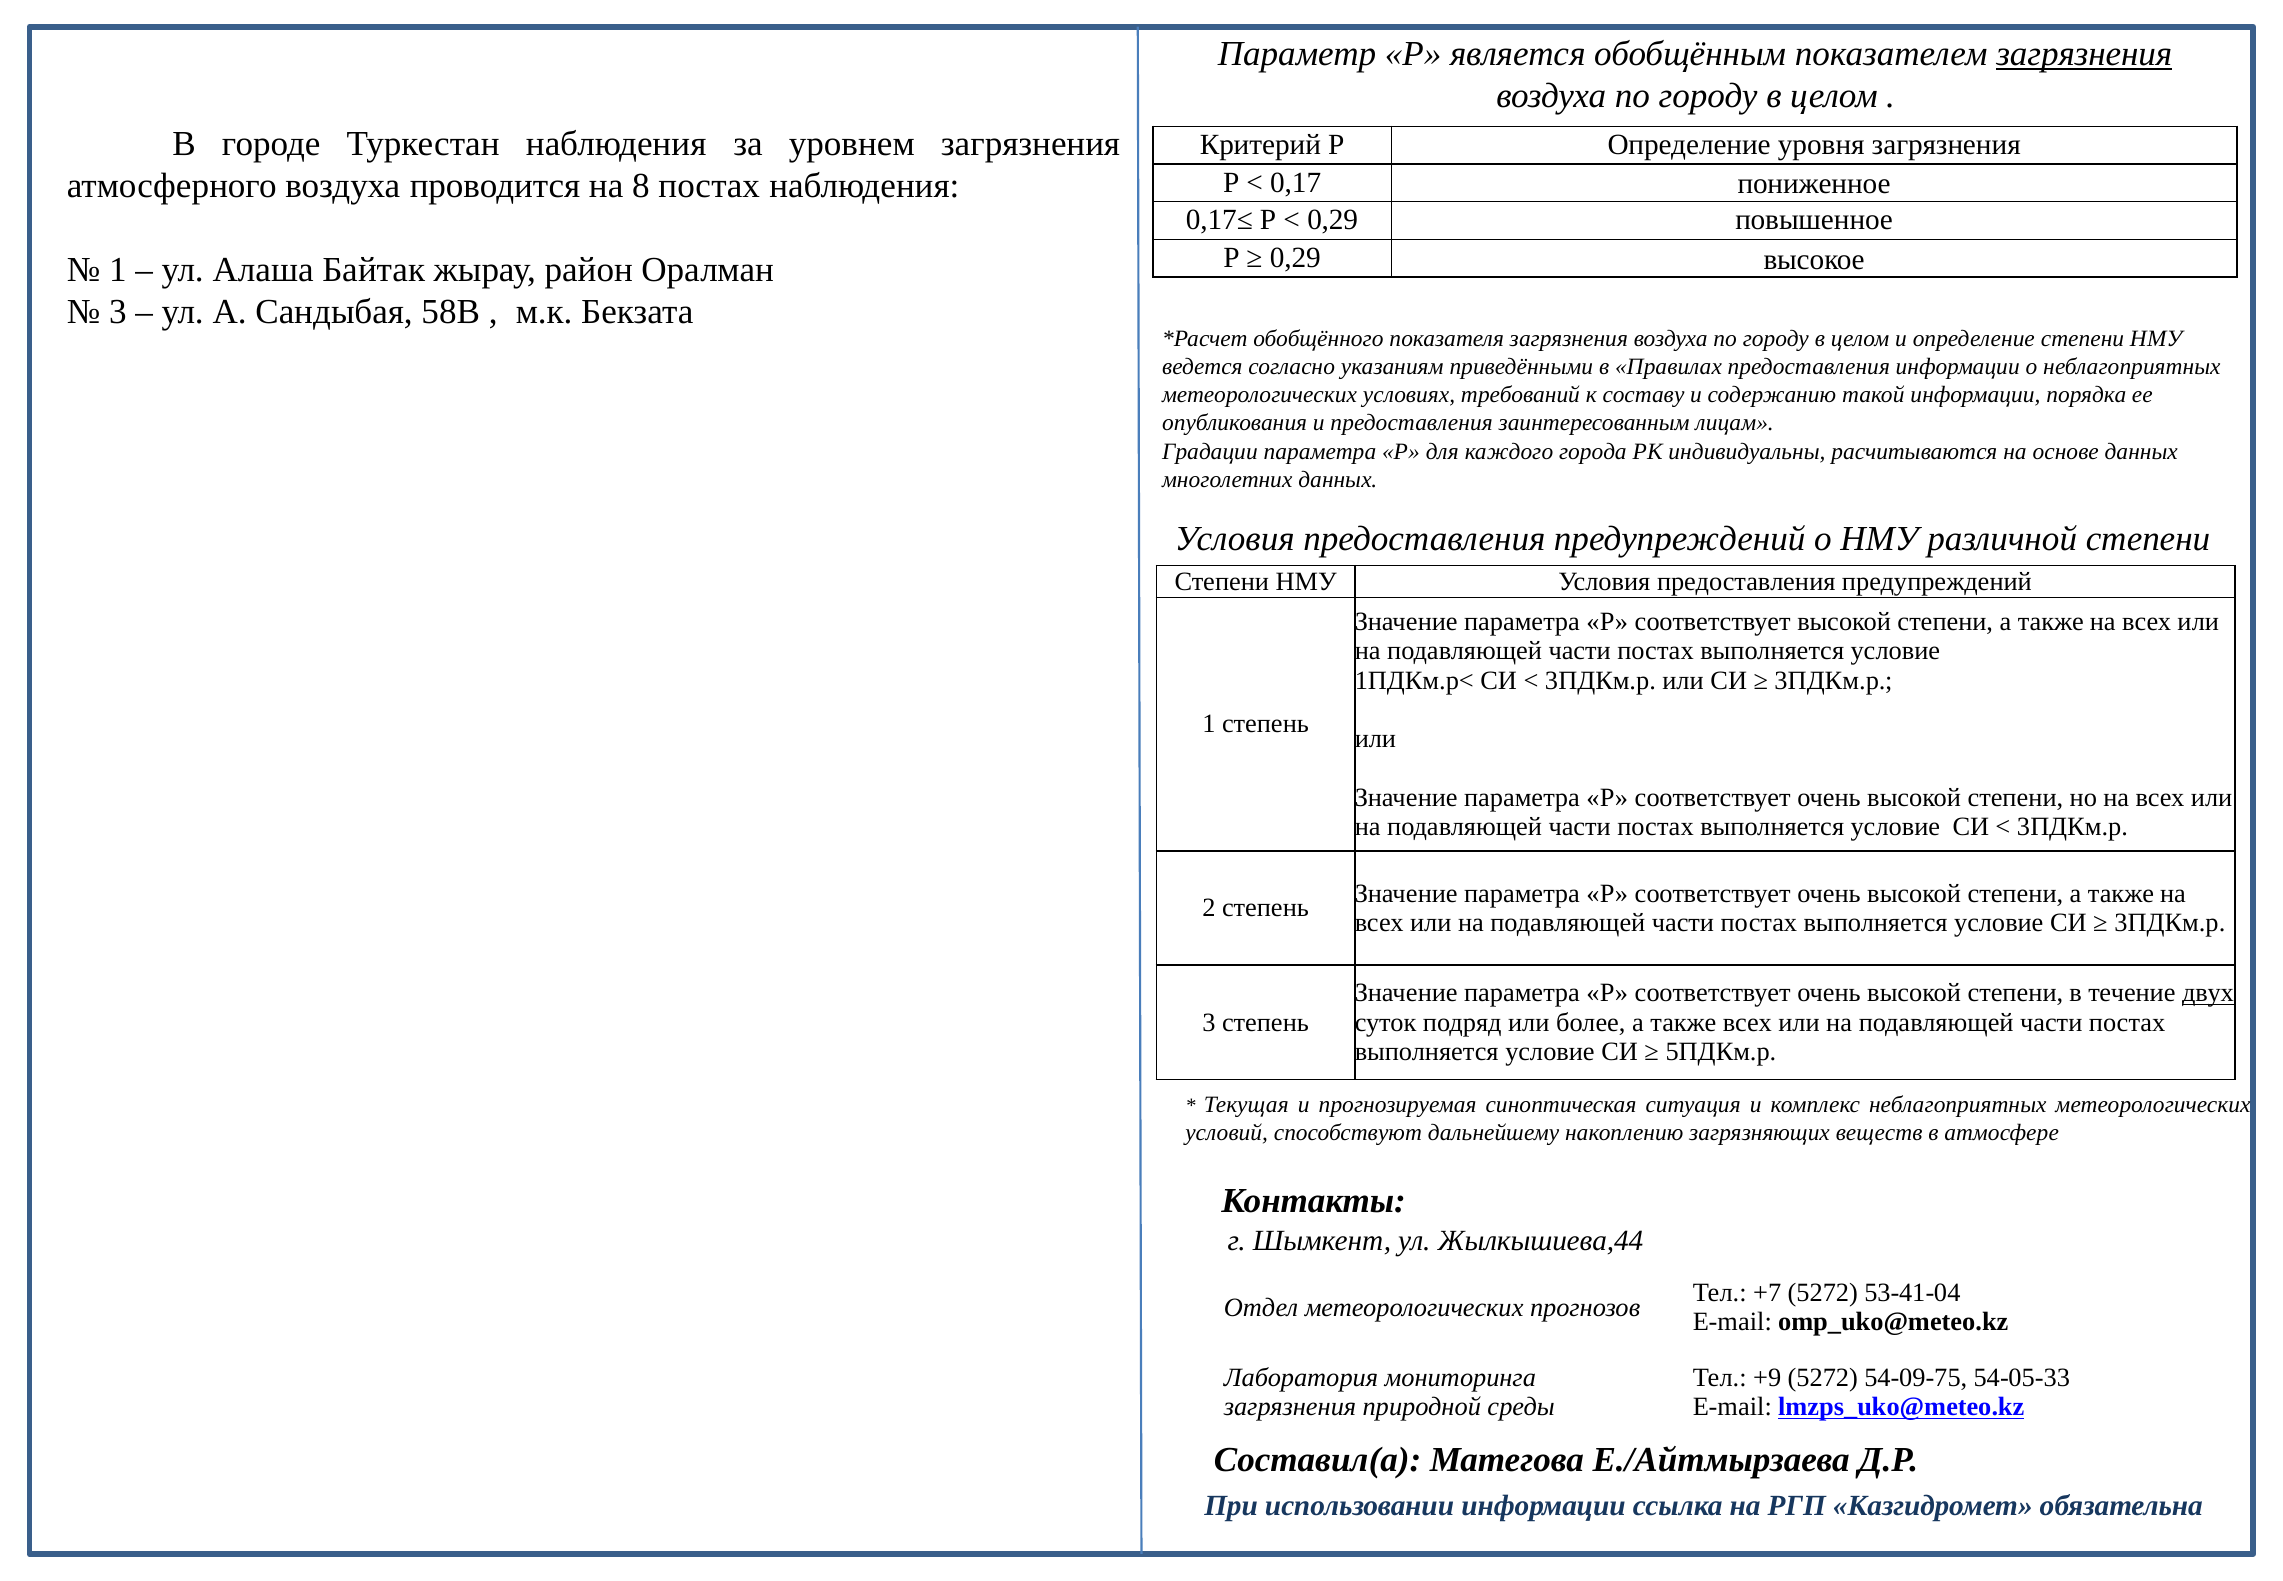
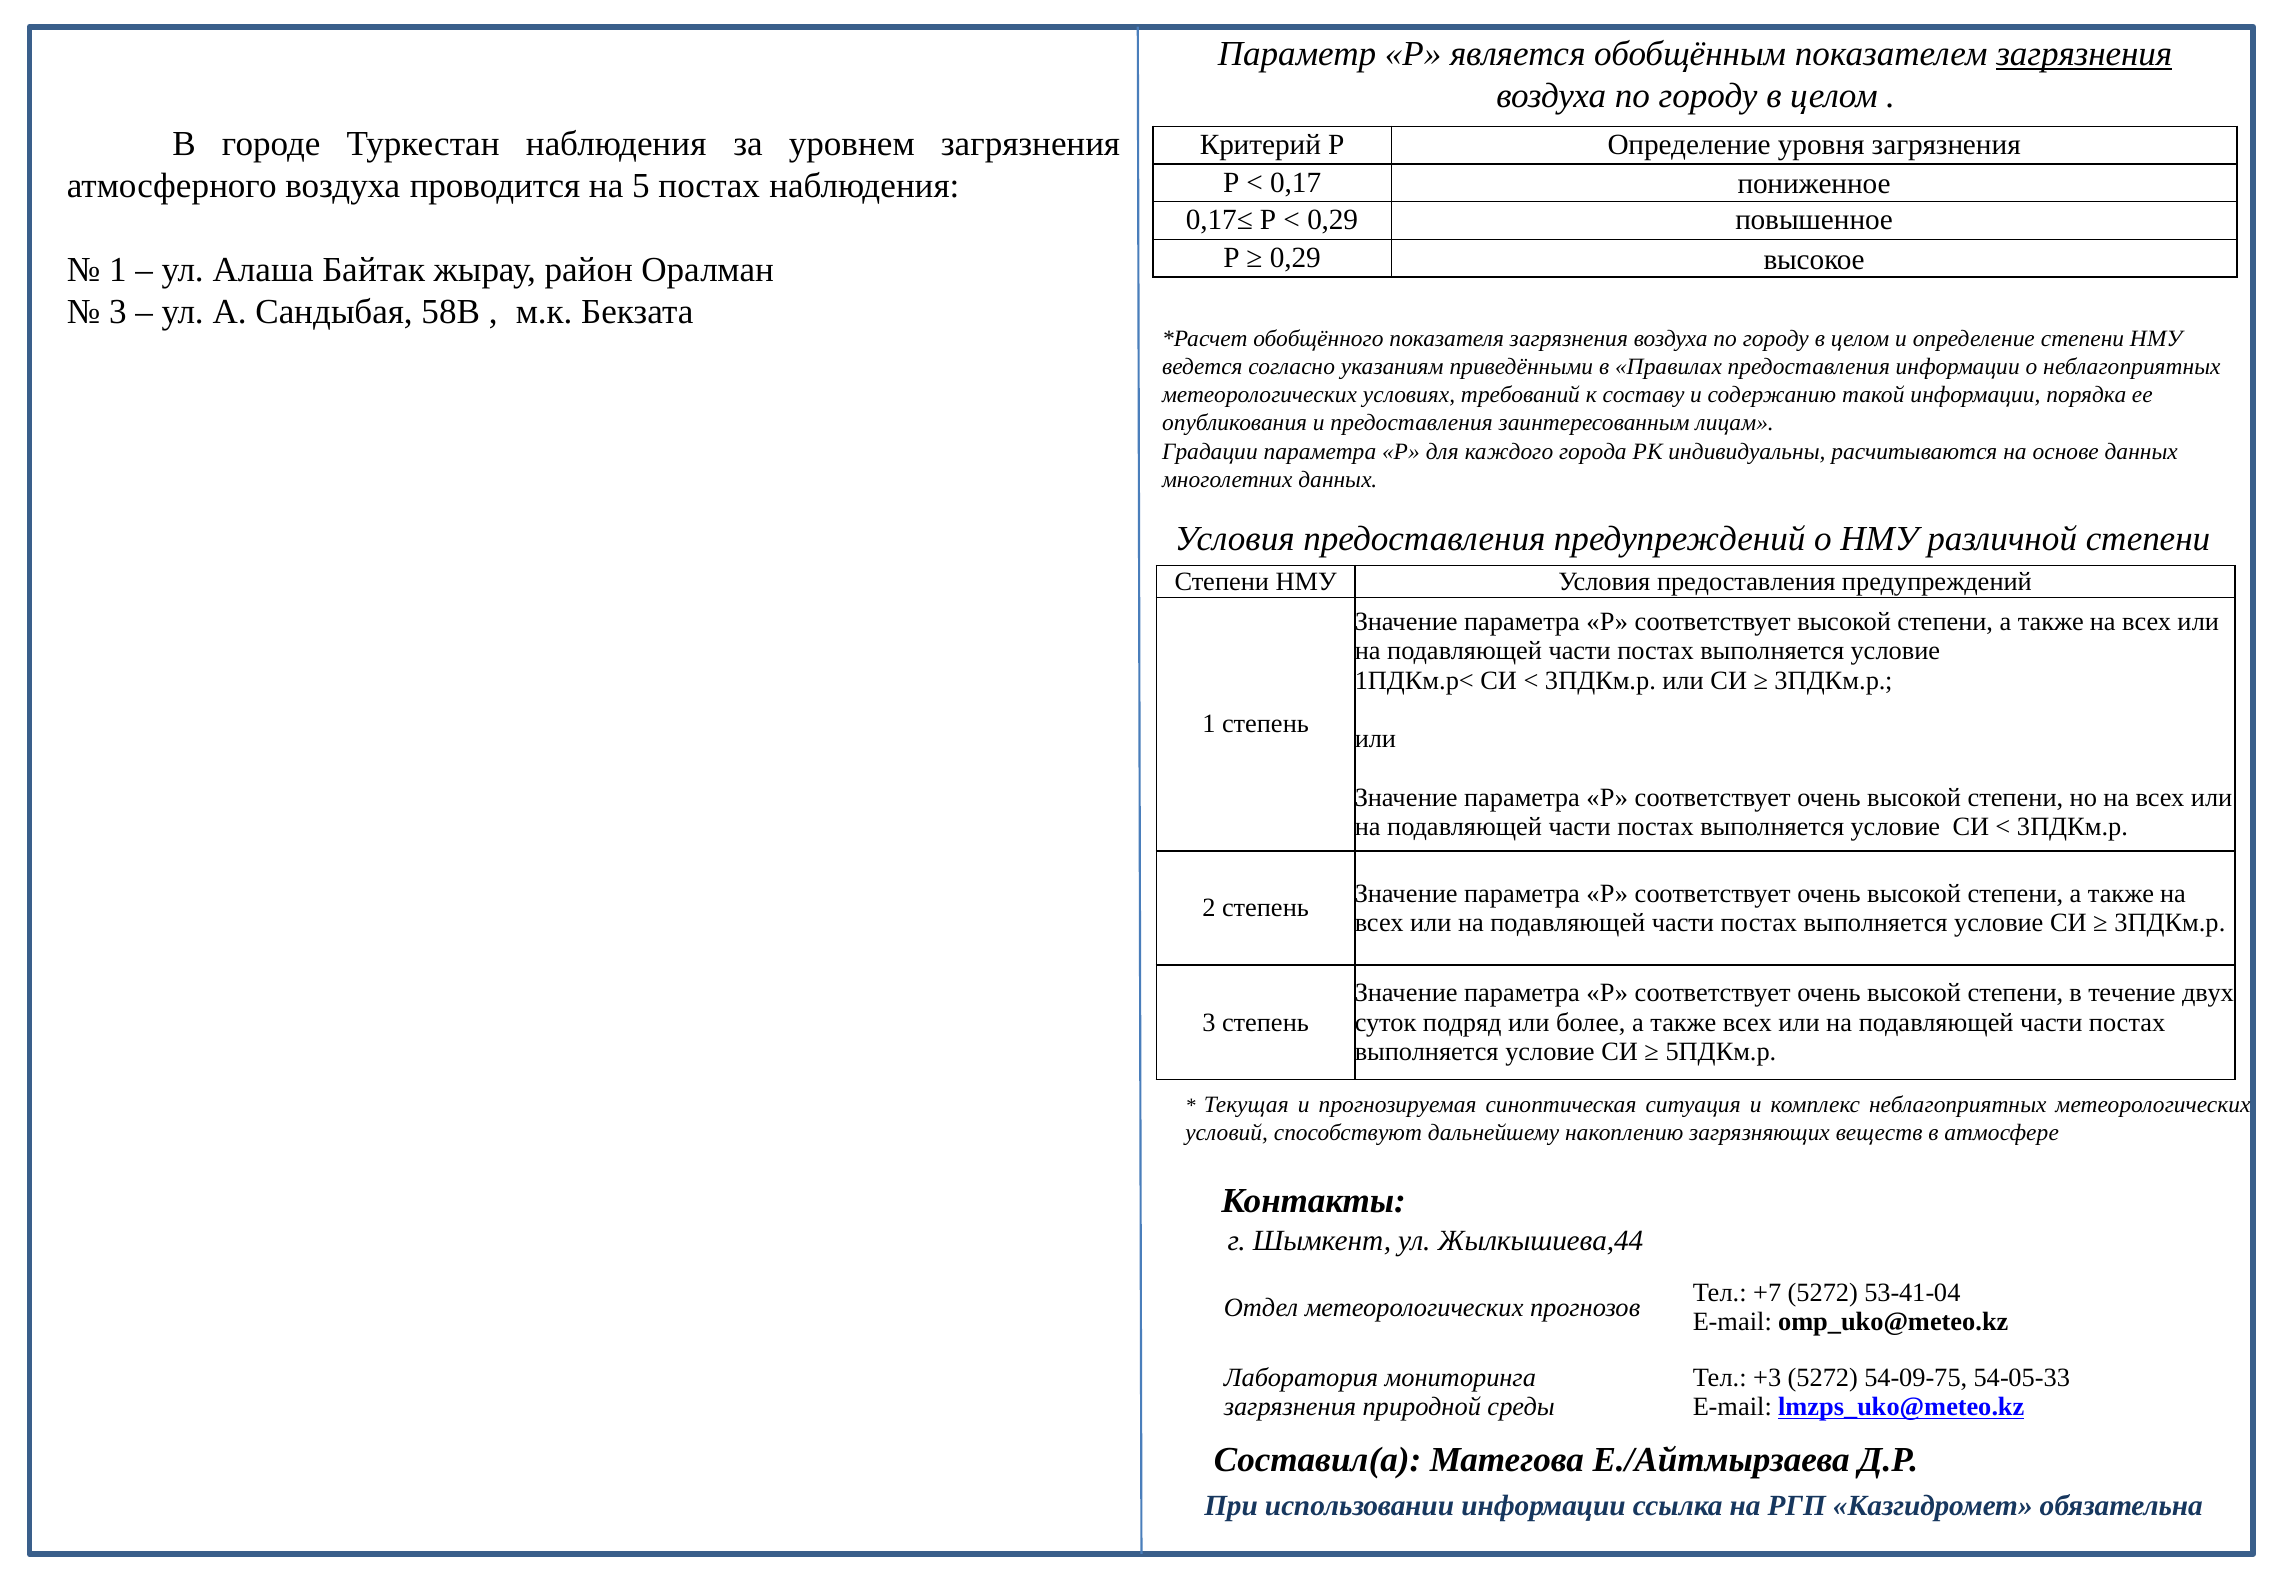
8: 8 -> 5
двух underline: present -> none
+9: +9 -> +3
